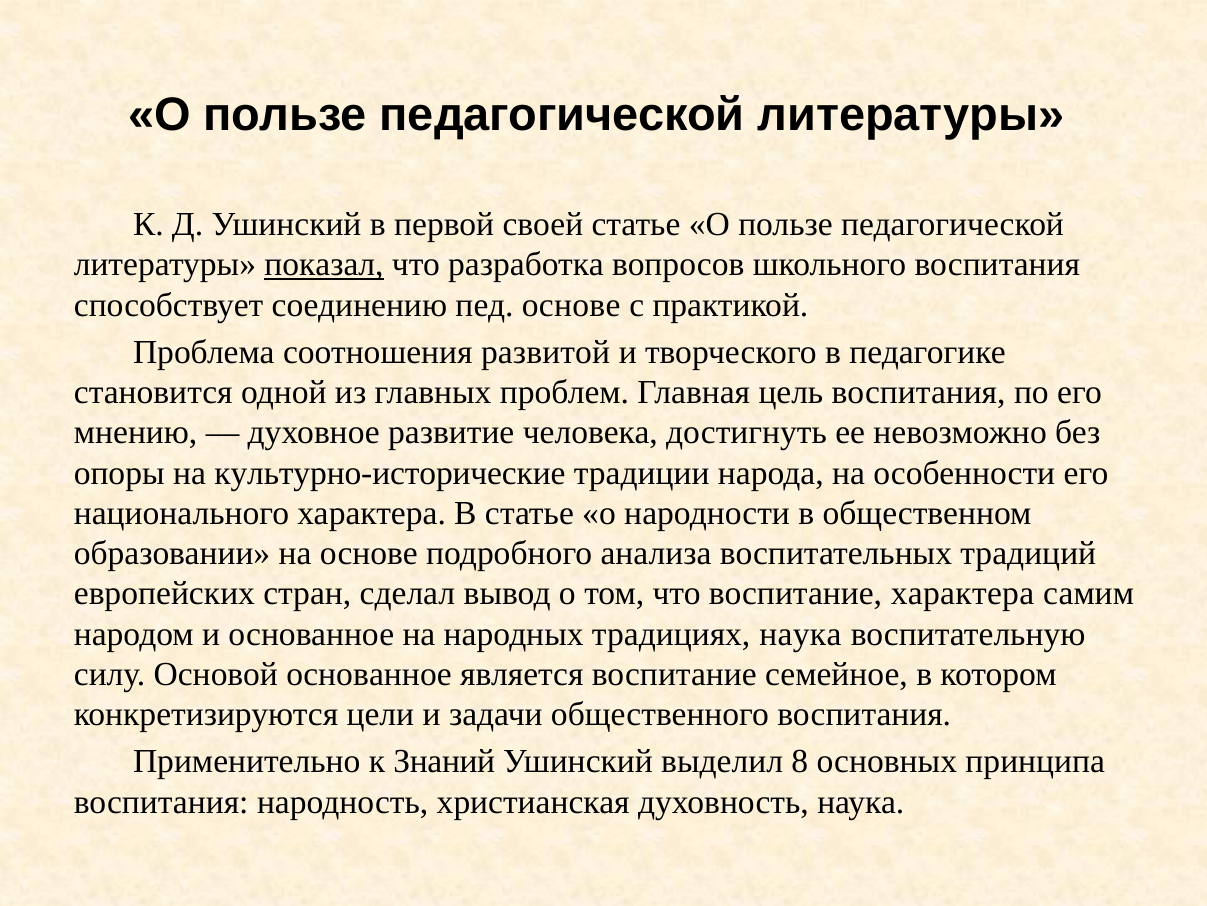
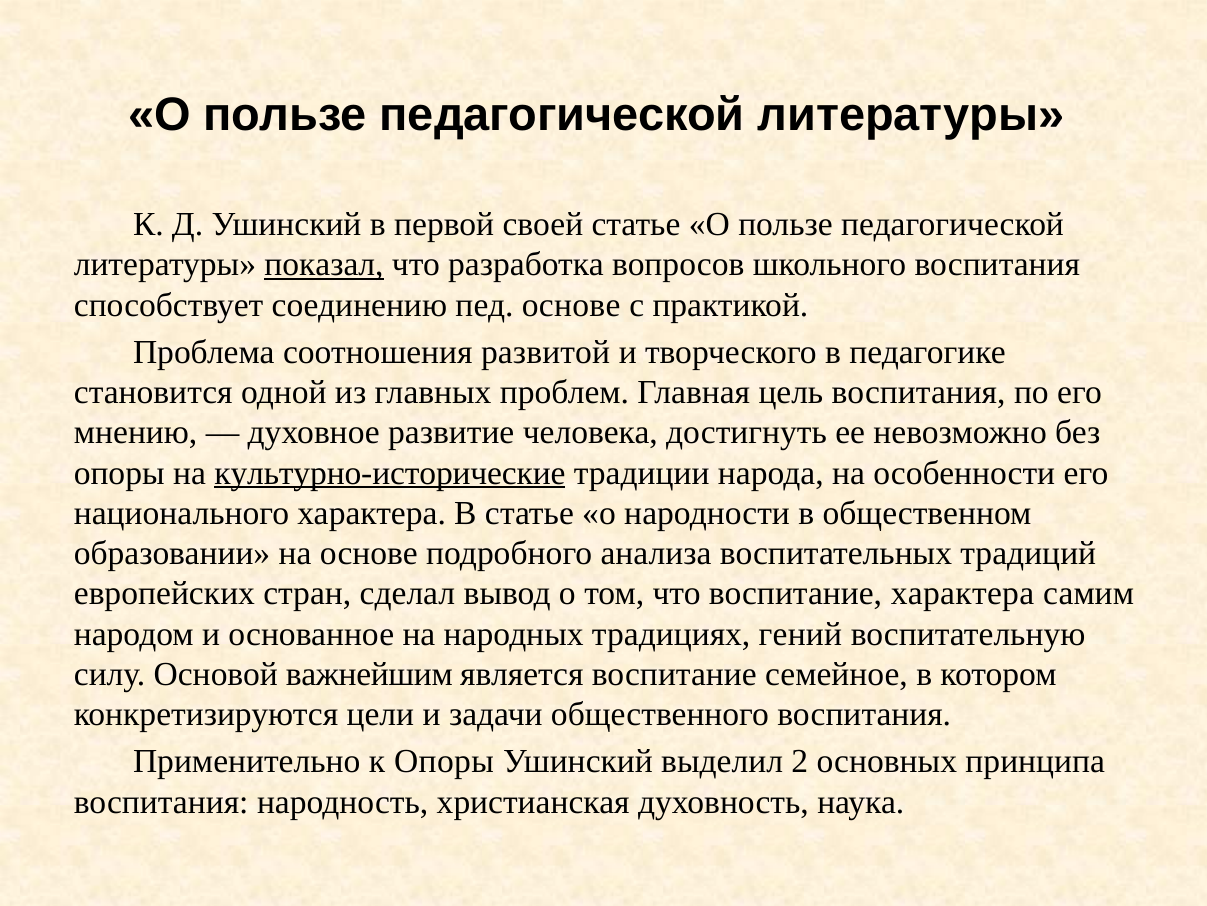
культурно-исторические underline: none -> present
традициях наука: наука -> гений
Основой основанное: основанное -> важнейшим
к Знаний: Знаний -> Опоры
8: 8 -> 2
